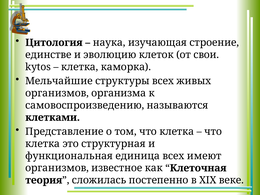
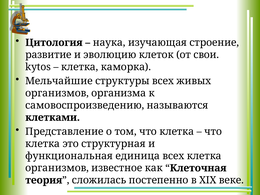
единстве: единстве -> развитие
всех имеют: имеют -> клетка
